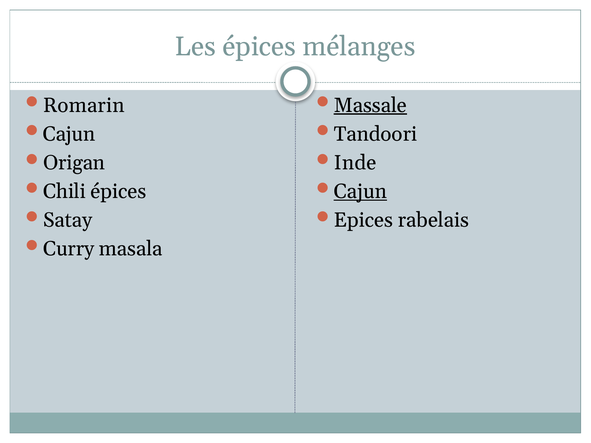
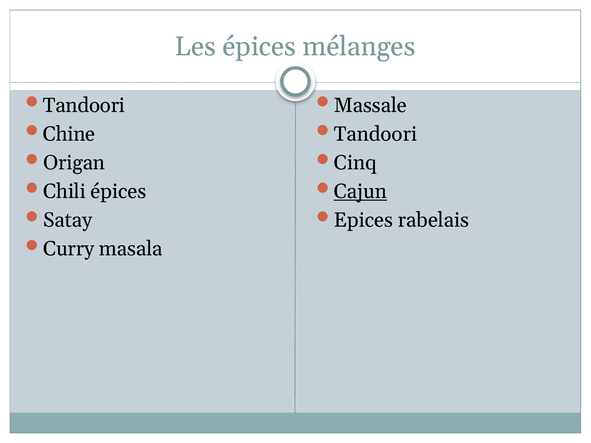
Romarin at (84, 105): Romarin -> Tandoori
Massale underline: present -> none
Cajun at (69, 134): Cajun -> Chine
Inde: Inde -> Cinq
